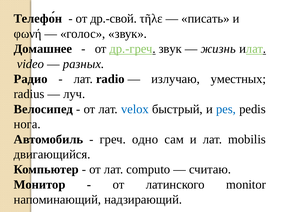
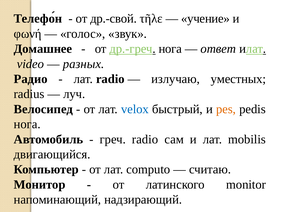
писать: писать -> учение
др.-греч звук: звук -> нога
жизнь: жизнь -> ответ
pes colour: blue -> orange
греч одно: одно -> radio
